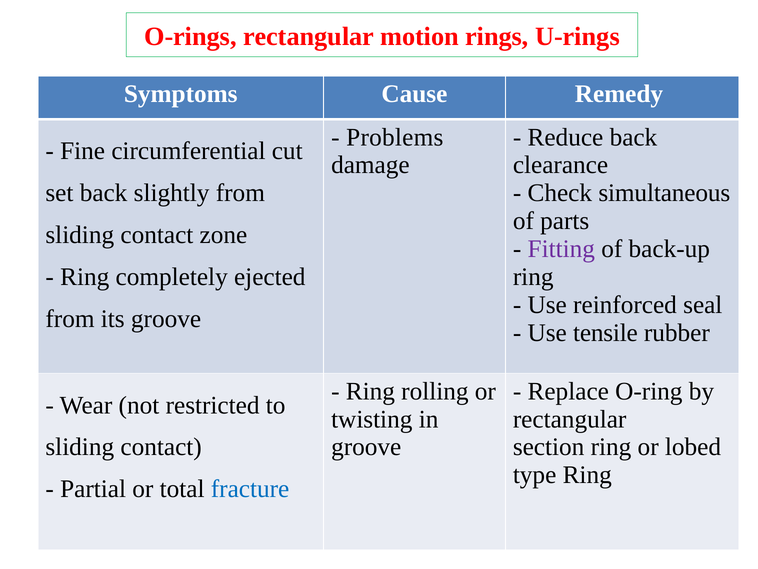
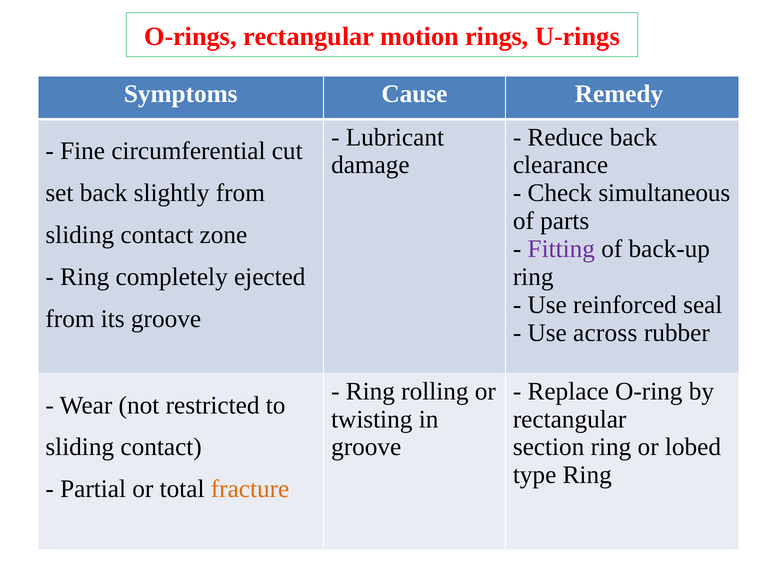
Problems: Problems -> Lubricant
tensile: tensile -> across
fracture colour: blue -> orange
